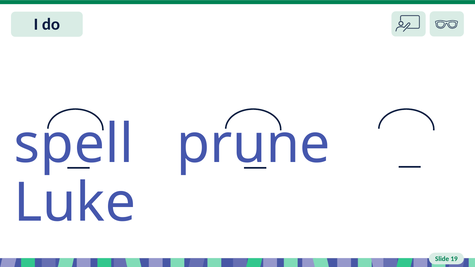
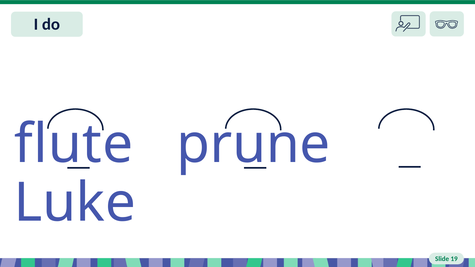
spell: spell -> flute
